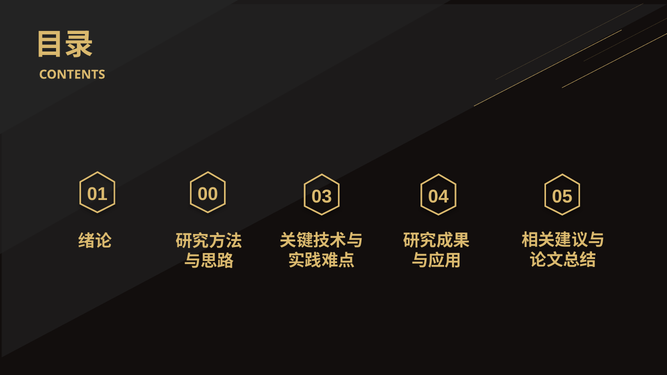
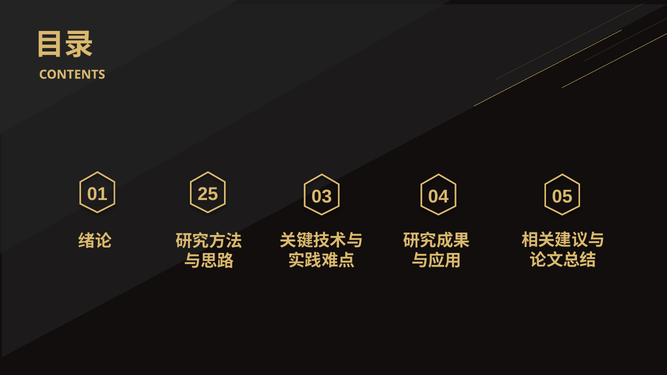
00: 00 -> 25
